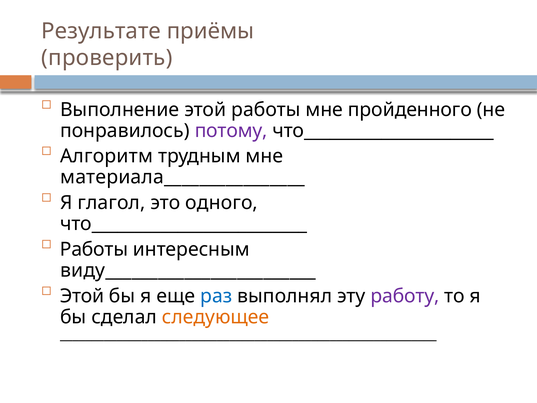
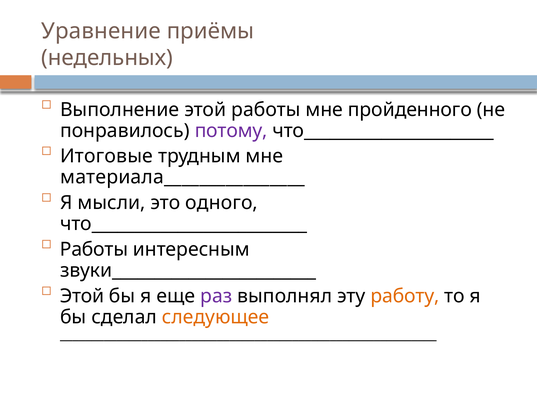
Результате: Результате -> Уравнение
проверить: проверить -> недельных
Алгоритм: Алгоритм -> Итоговые
глагол: глагол -> мысли
виду________________________: виду________________________ -> звуки________________________
раз colour: blue -> purple
работу colour: purple -> orange
